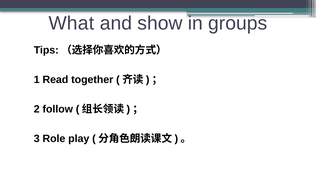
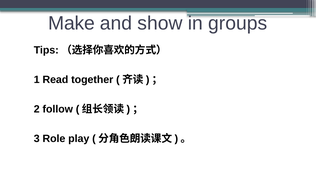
What: What -> Make
